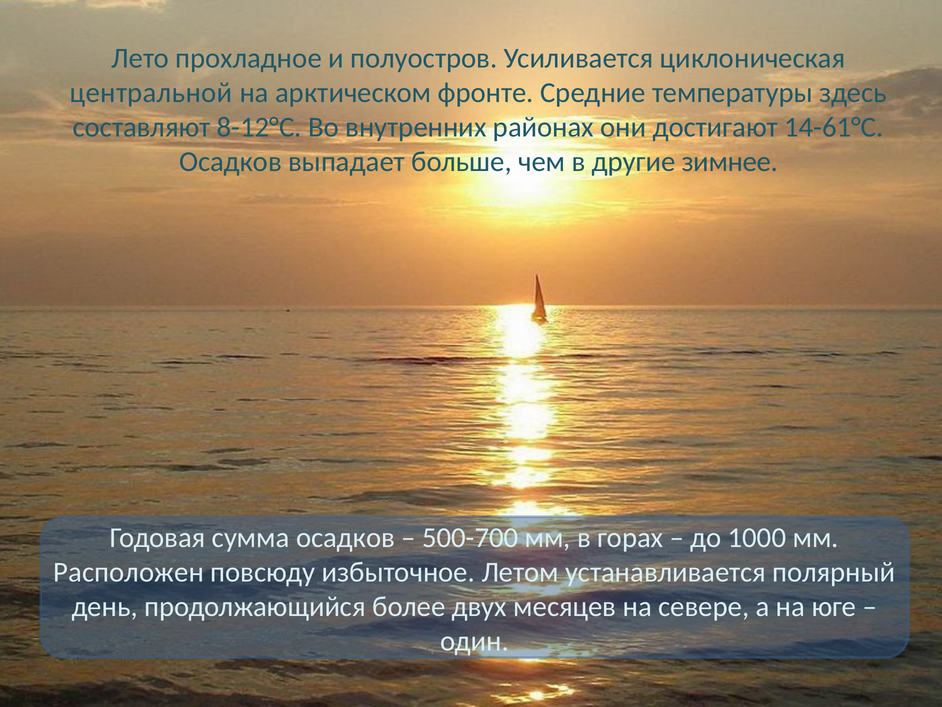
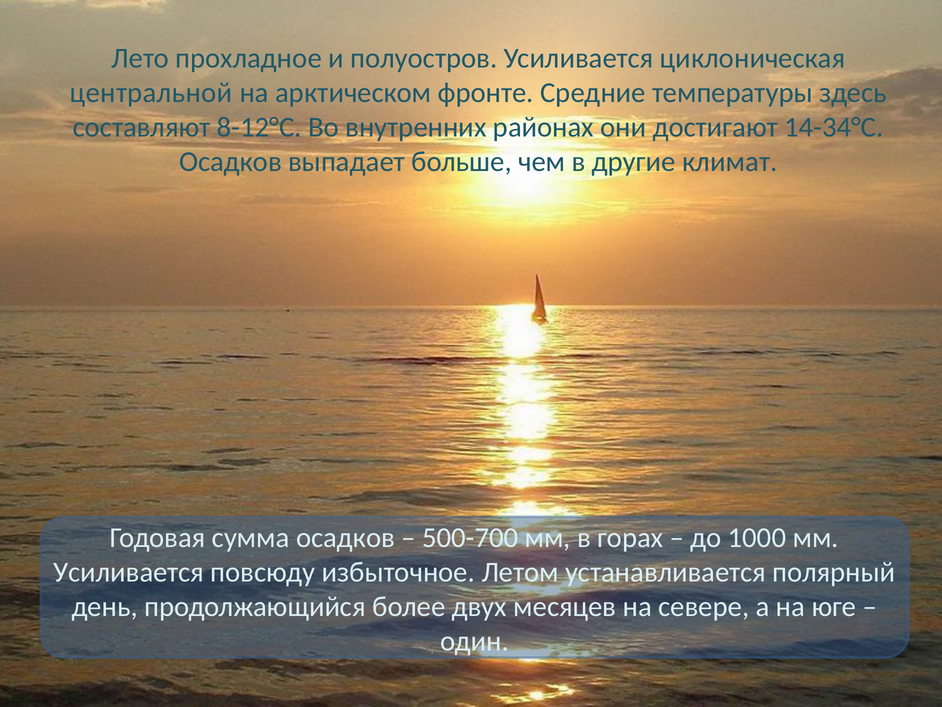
14-61°С: 14-61°С -> 14-34°С
зимнее: зимнее -> климат
Расположен at (129, 572): Расположен -> Усиливается
